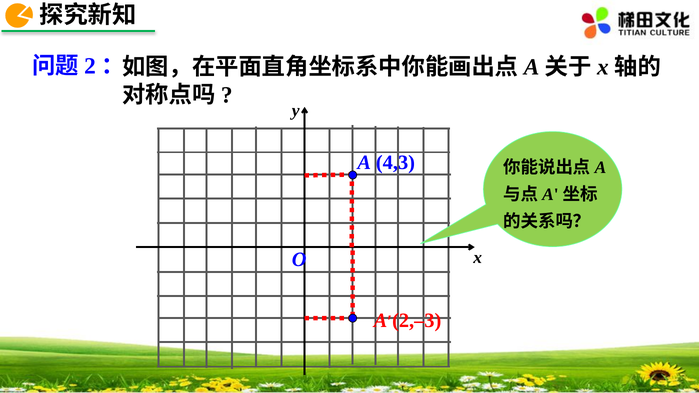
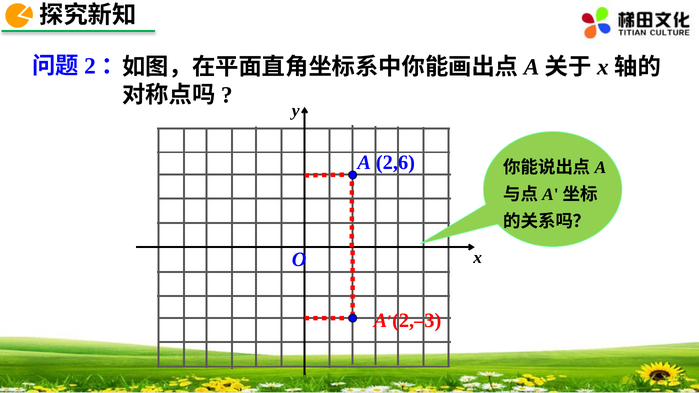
4,3: 4,3 -> 2,6
